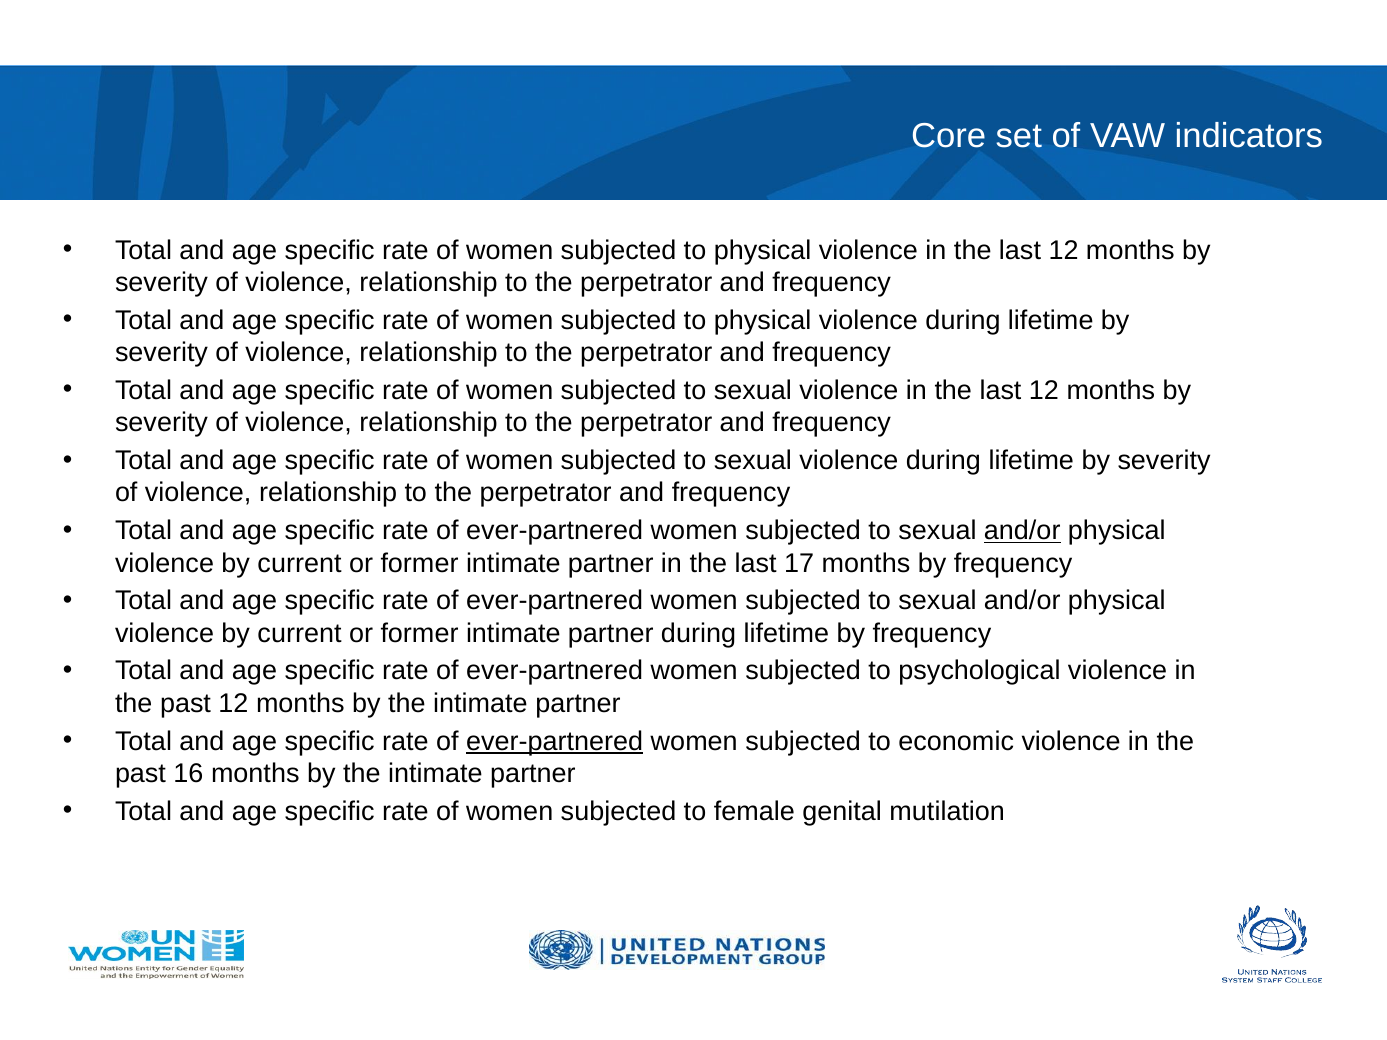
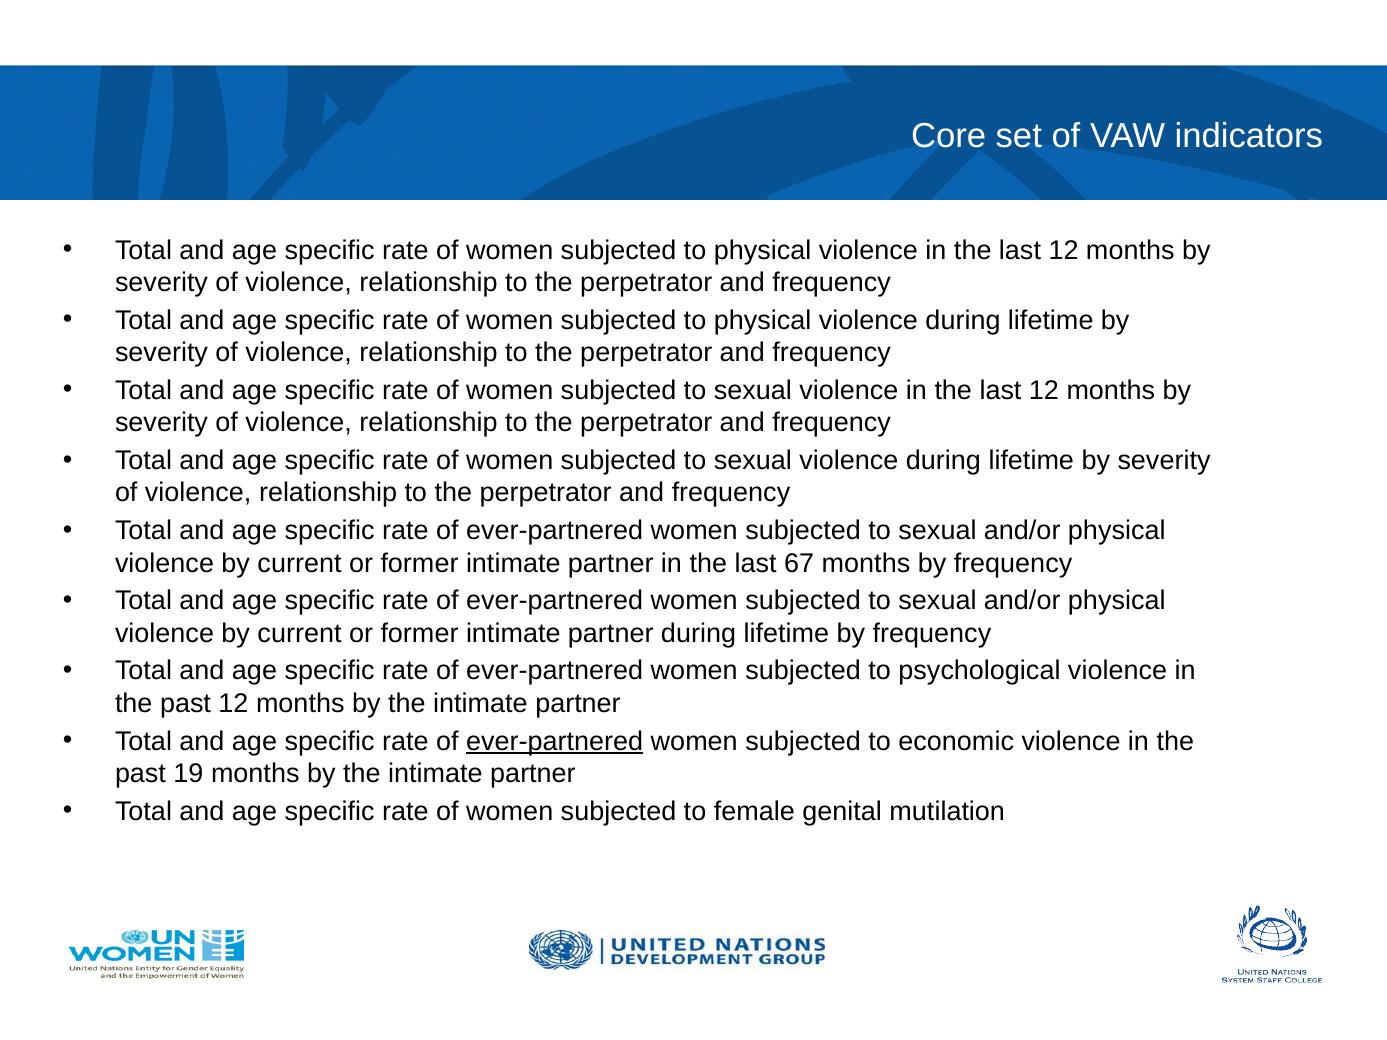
and/or at (1022, 531) underline: present -> none
17: 17 -> 67
16: 16 -> 19
